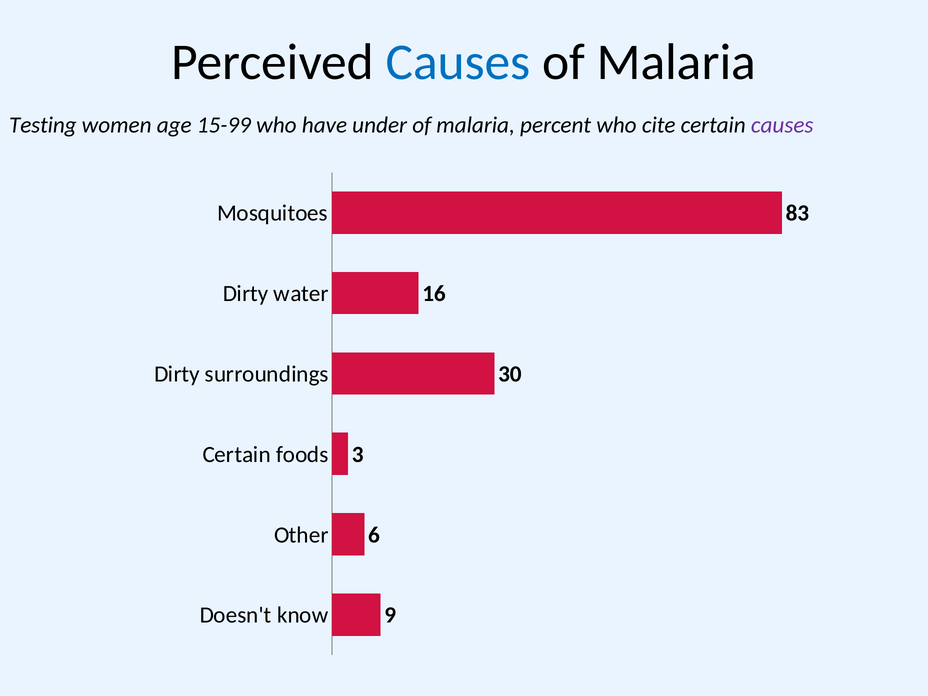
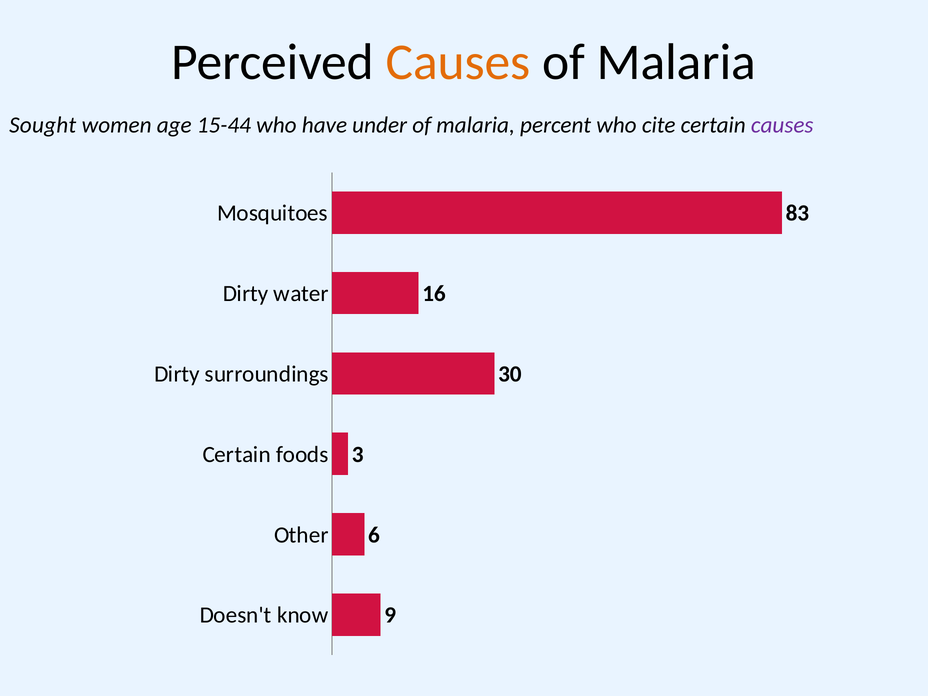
Causes at (458, 62) colour: blue -> orange
Testing: Testing -> Sought
15-99: 15-99 -> 15-44
